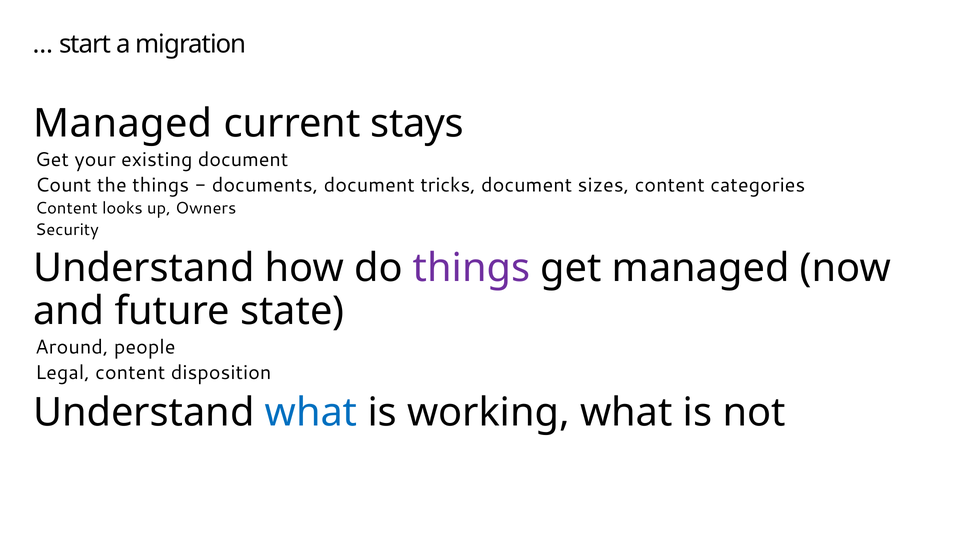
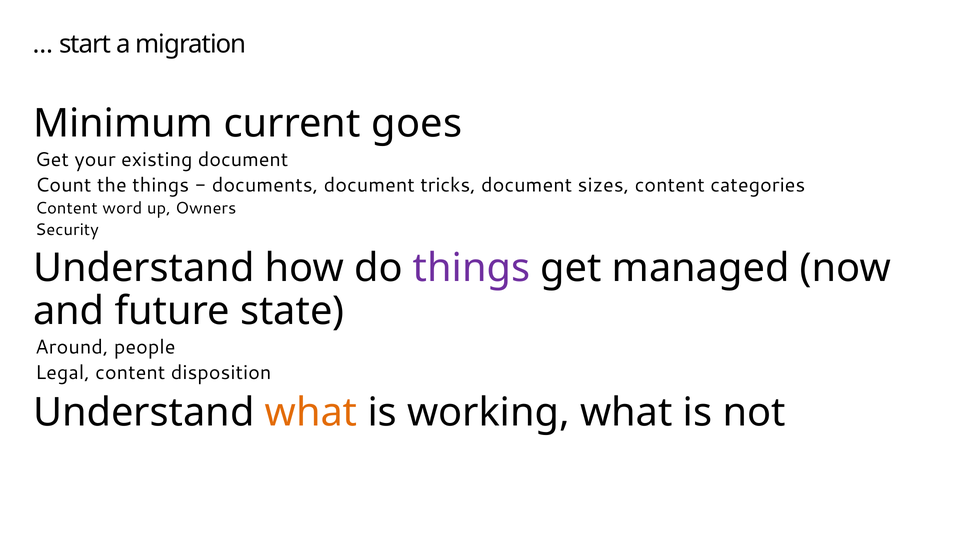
Managed at (123, 123): Managed -> Minimum
stays: stays -> goes
looks: looks -> word
what at (311, 413) colour: blue -> orange
